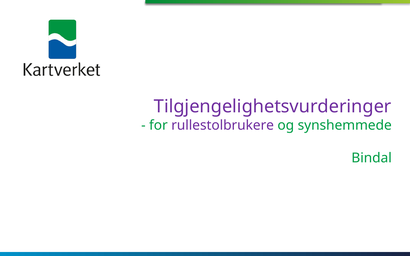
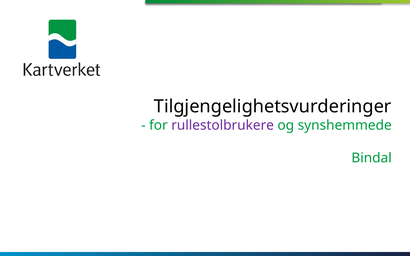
Tilgjengelighetsvurderinger colour: purple -> black
